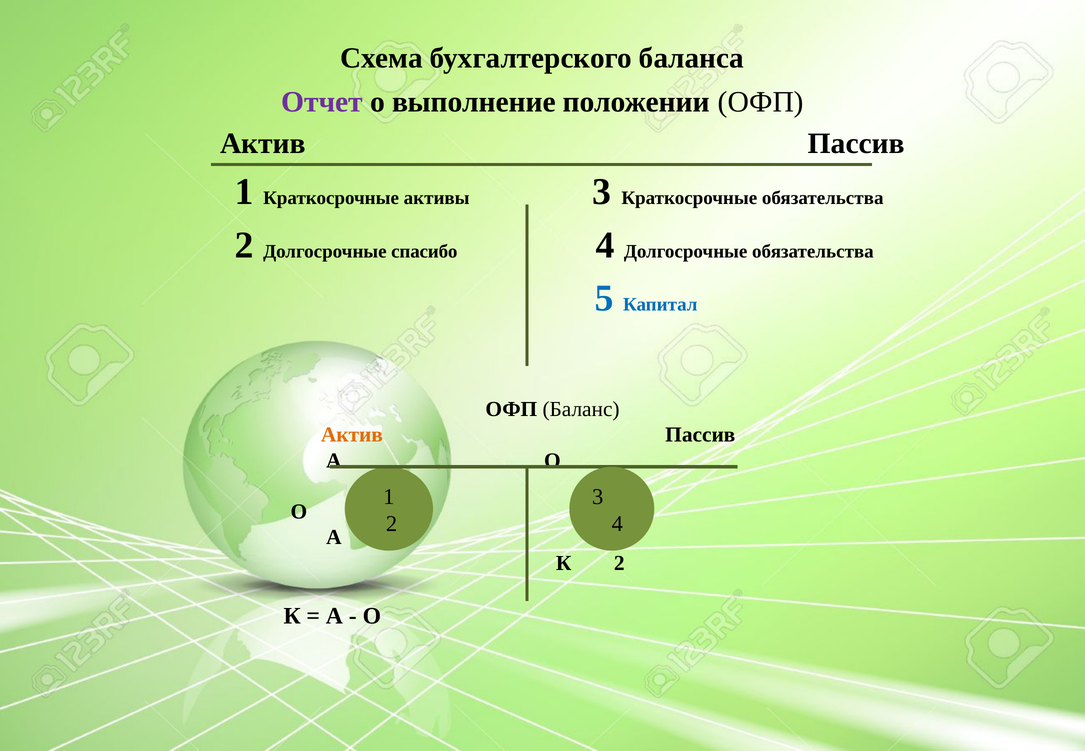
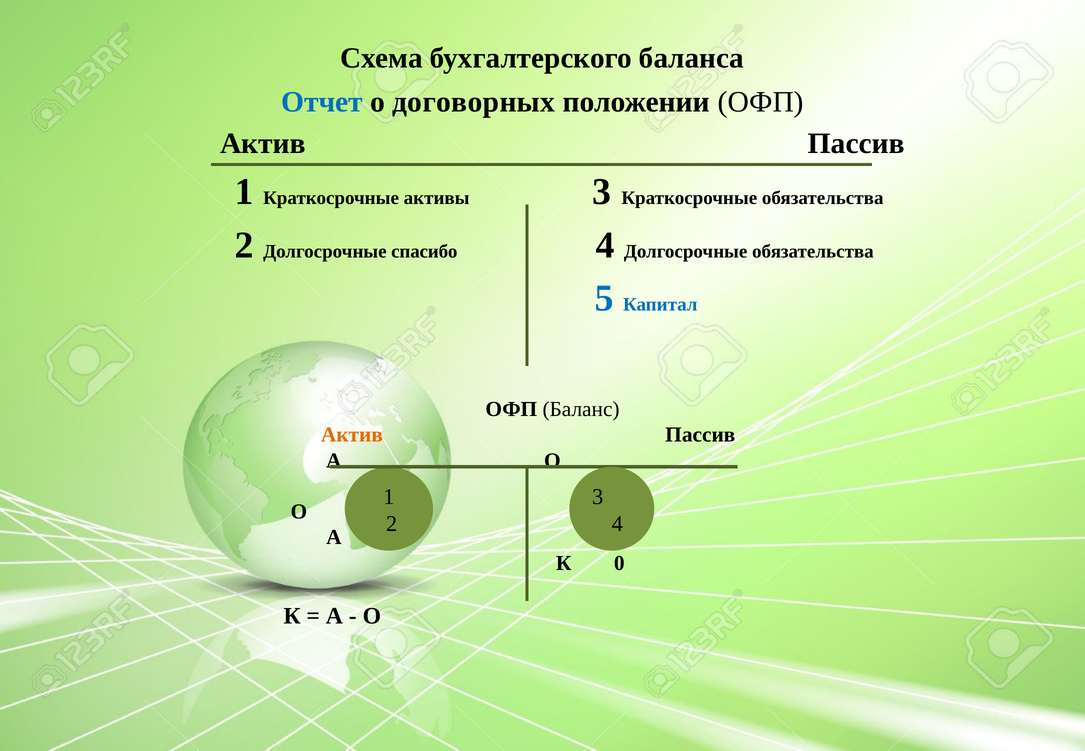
Отчет colour: purple -> blue
выполнение: выполнение -> договорных
К 2: 2 -> 0
